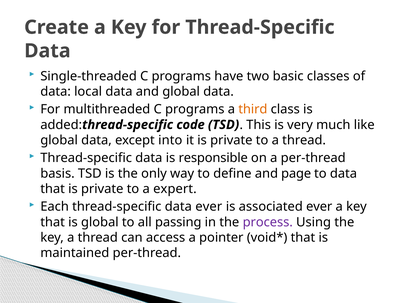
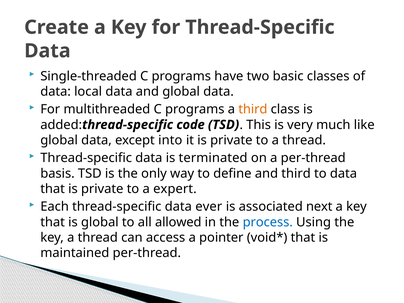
responsible: responsible -> terminated
and page: page -> third
associated ever: ever -> next
passing: passing -> allowed
process colour: purple -> blue
